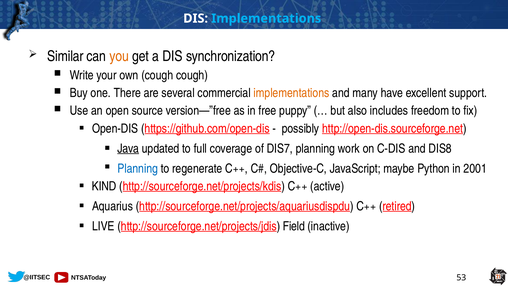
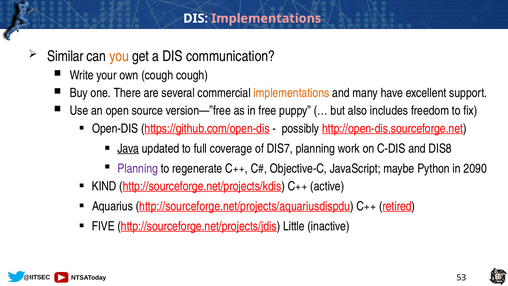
Implementations at (266, 18) colour: light blue -> pink
synchronization: synchronization -> communication
Planning at (138, 168) colour: blue -> purple
2001: 2001 -> 2090
LIVE: LIVE -> FIVE
Field: Field -> Little
